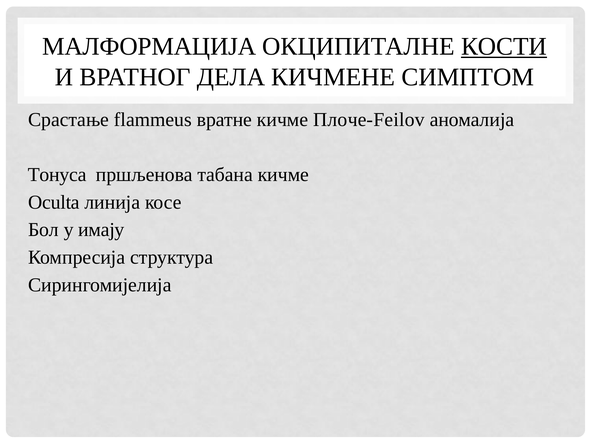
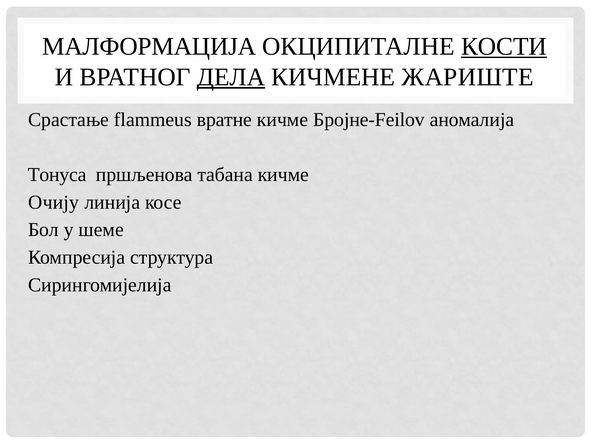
ДЕЛА underline: none -> present
СИМПТОМ: СИМПТОМ -> ЖАРИШТЕ
Плоче-Feilov: Плоче-Feilov -> Бројне-Feilov
Oculta: Oculta -> Очију
имају: имају -> шеме
